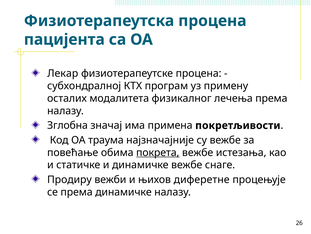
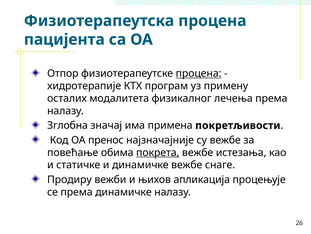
Лекар: Лекар -> Отпор
процена at (199, 73) underline: none -> present
субхондралној: субхондралној -> хидротерапије
траума: траума -> пренос
диферетне: диферетне -> апликација
